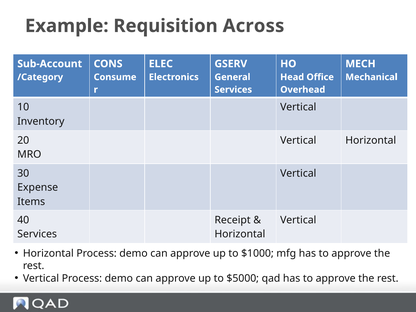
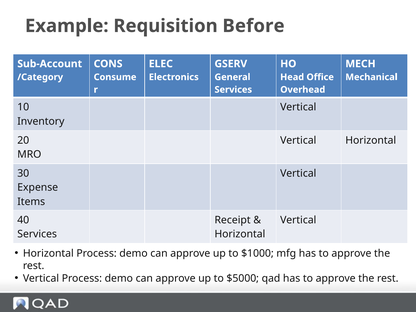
Across: Across -> Before
